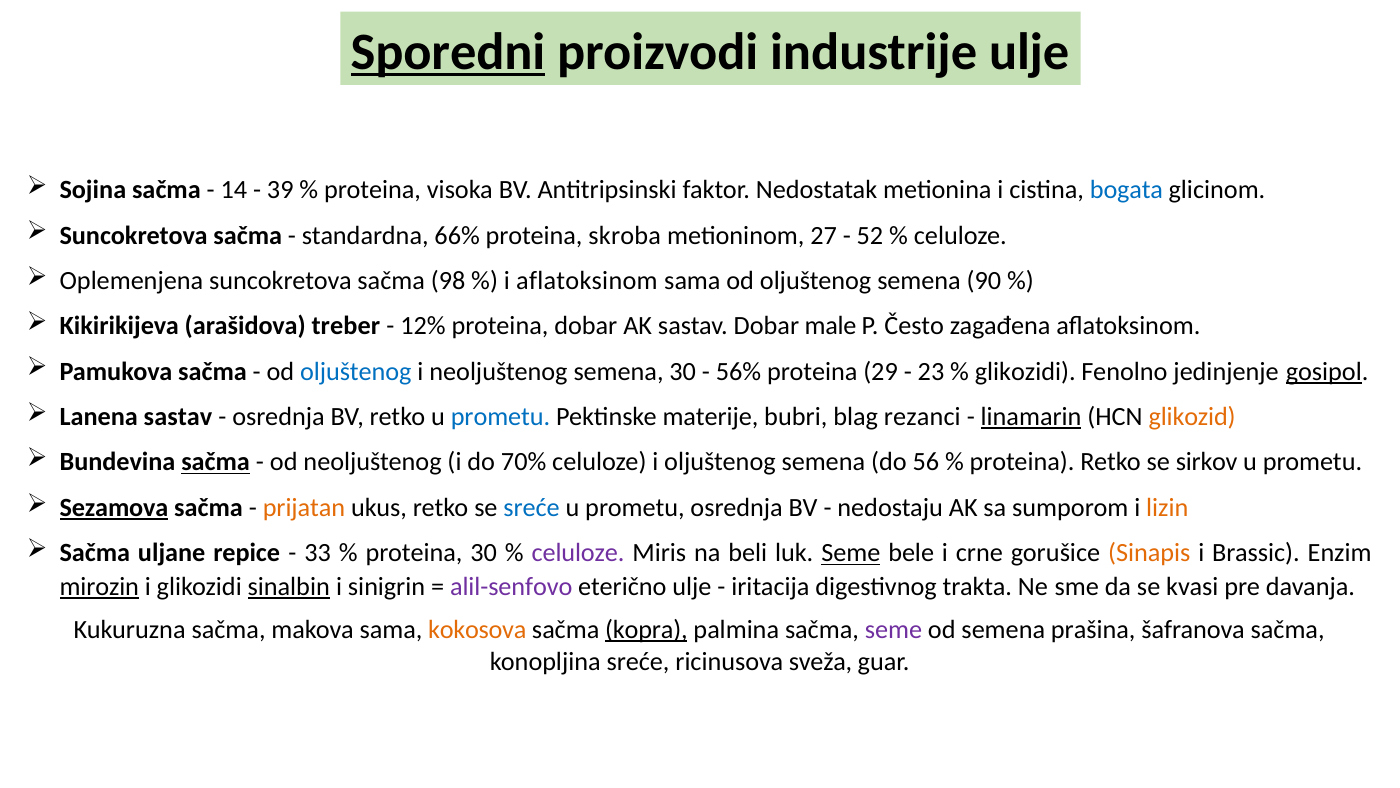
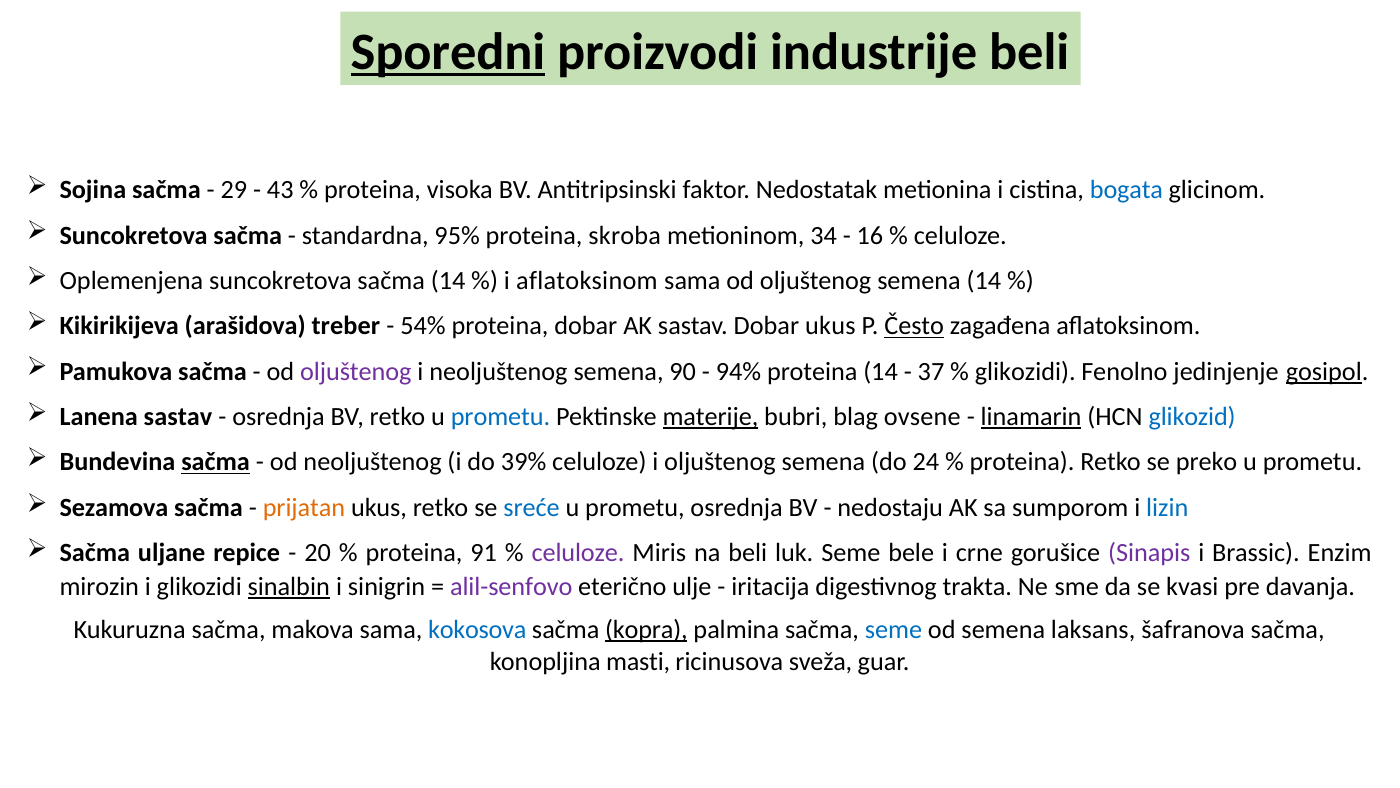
industrije ulje: ulje -> beli
14: 14 -> 29
39: 39 -> 43
66%: 66% -> 95%
27: 27 -> 34
52: 52 -> 16
sačma 98: 98 -> 14
semena 90: 90 -> 14
12%: 12% -> 54%
Dobar male: male -> ukus
Često underline: none -> present
oljuštenog at (356, 371) colour: blue -> purple
semena 30: 30 -> 90
56%: 56% -> 94%
proteina 29: 29 -> 14
23: 23 -> 37
materije underline: none -> present
rezanci: rezanci -> ovsene
glikozid colour: orange -> blue
70%: 70% -> 39%
56: 56 -> 24
sirkov: sirkov -> preko
Sezamova underline: present -> none
lizin colour: orange -> blue
33: 33 -> 20
proteina 30: 30 -> 91
Seme at (851, 553) underline: present -> none
Sinapis colour: orange -> purple
mirozin underline: present -> none
kokosova colour: orange -> blue
seme at (893, 630) colour: purple -> blue
prašina: prašina -> laksans
konopljina sreće: sreće -> masti
